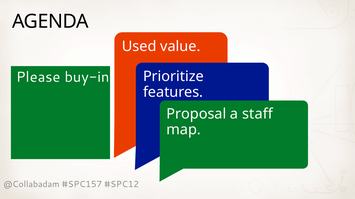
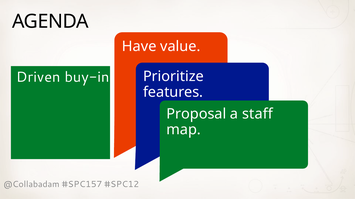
Used: Used -> Have
Please: Please -> Driven
